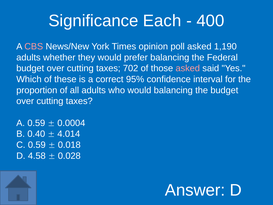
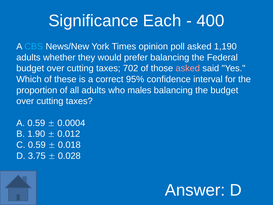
CBS colour: pink -> light blue
who would: would -> males
0.40: 0.40 -> 1.90
4.014: 4.014 -> 0.012
4.58: 4.58 -> 3.75
